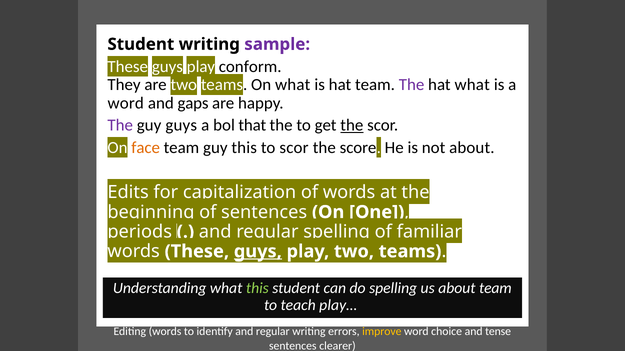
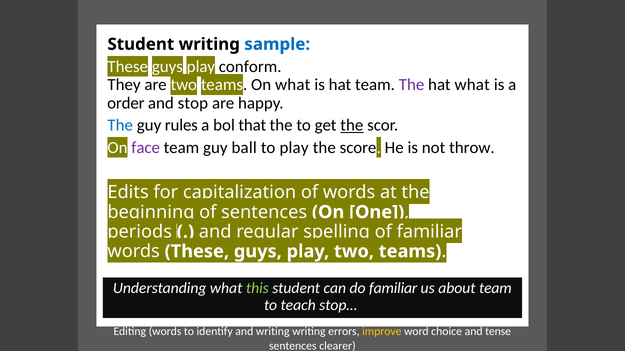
sample colour: purple -> blue
word at (126, 103): word -> order
gaps: gaps -> stop
The at (120, 125) colour: purple -> blue
guy guys: guys -> rules
face colour: orange -> purple
guy this: this -> ball
to scor: scor -> play
not about: about -> throw
guys at (258, 252) underline: present -> none
do spelling: spelling -> familiar
play…: play… -> stop…
identify and regular: regular -> writing
